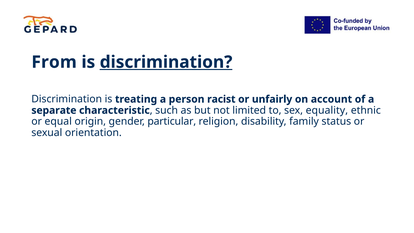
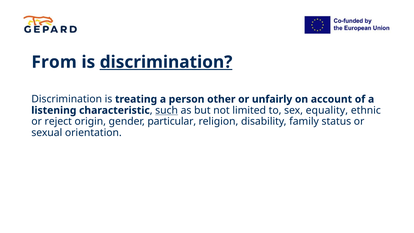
racist: racist -> other
separate: separate -> listening
such underline: none -> present
equal: equal -> reject
